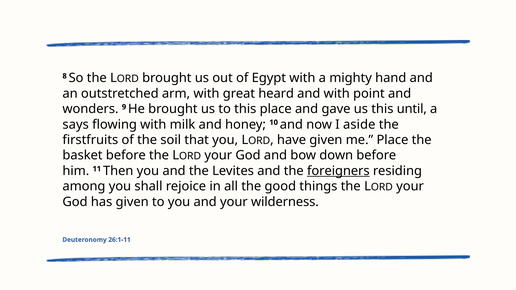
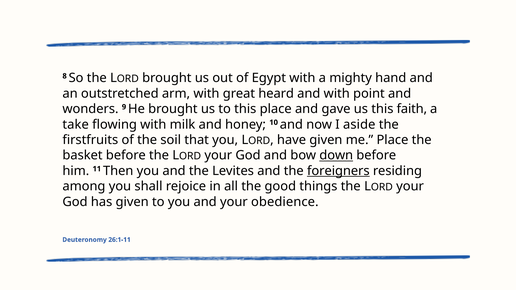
until: until -> faith
says: says -> take
down underline: none -> present
wilderness: wilderness -> obedience
